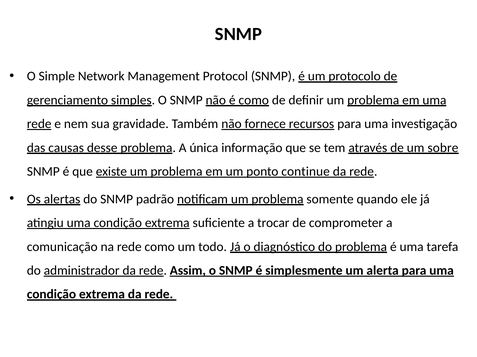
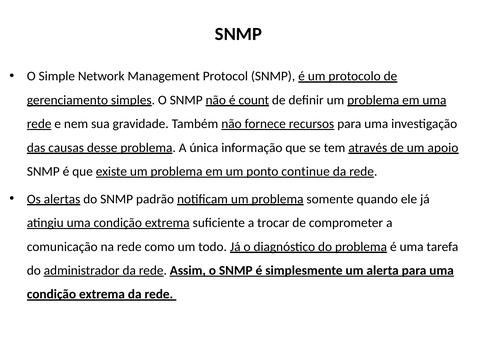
é como: como -> count
sobre: sobre -> apoio
